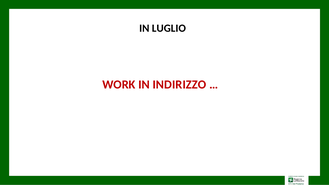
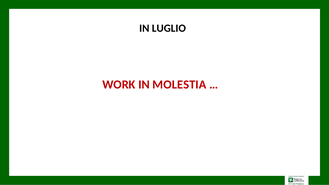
INDIRIZZO: INDIRIZZO -> MOLESTIA
